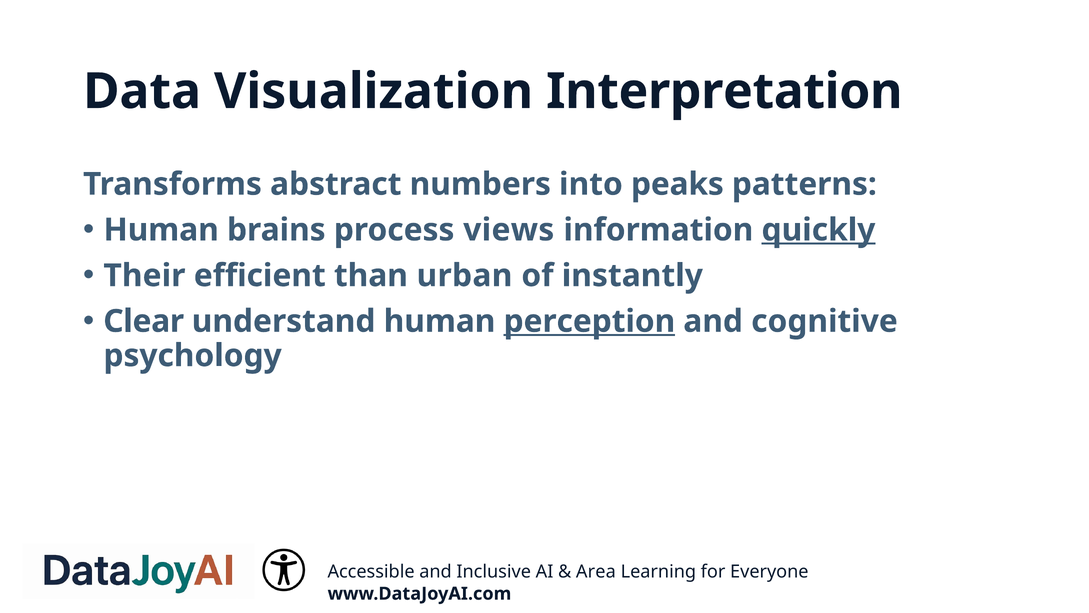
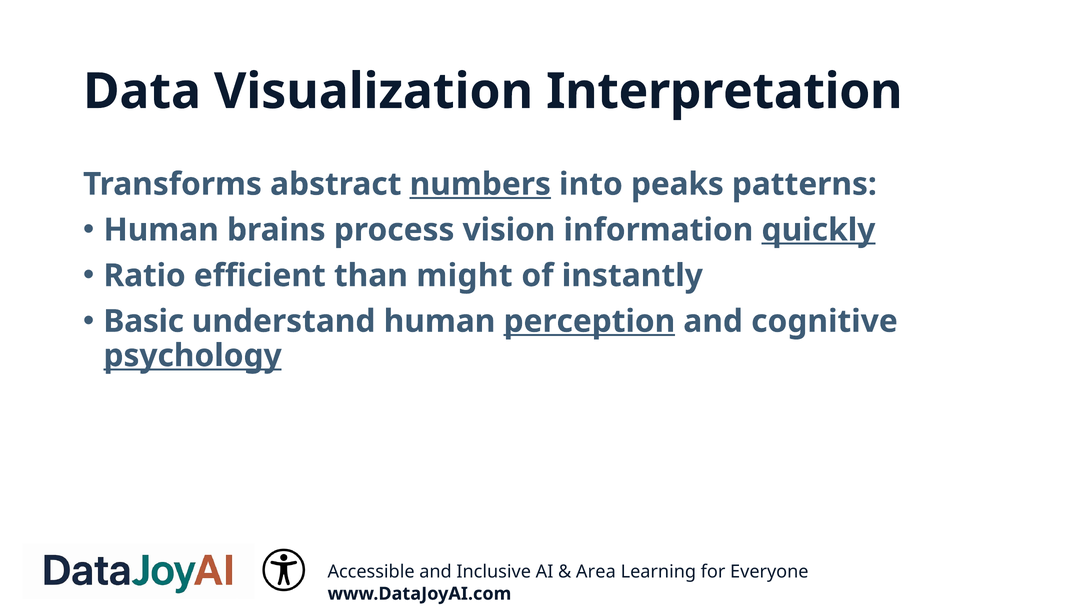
numbers underline: none -> present
views: views -> vision
Their: Their -> Ratio
urban: urban -> might
Clear: Clear -> Basic
psychology underline: none -> present
